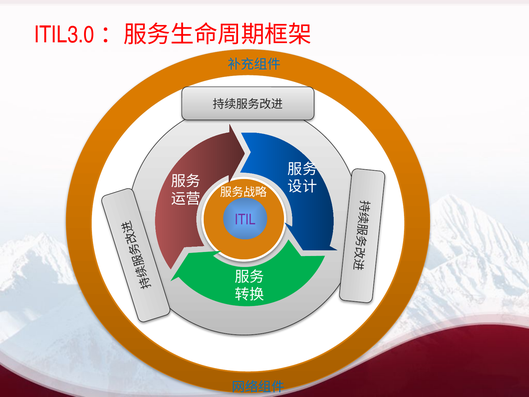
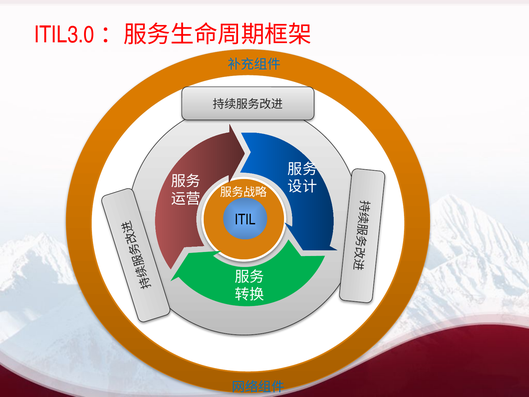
ITIL colour: purple -> black
